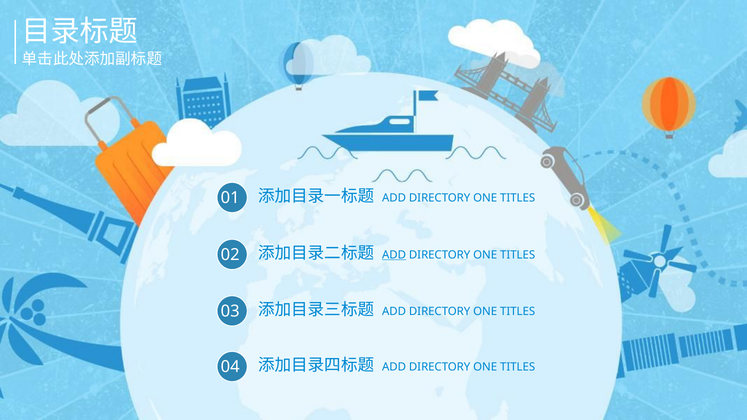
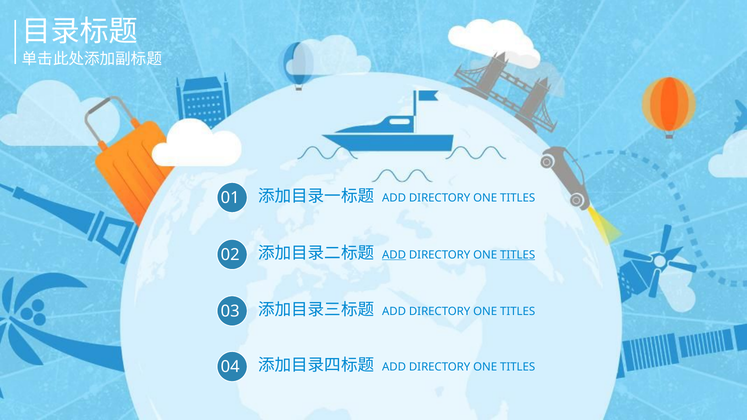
TITLES at (518, 255) underline: none -> present
